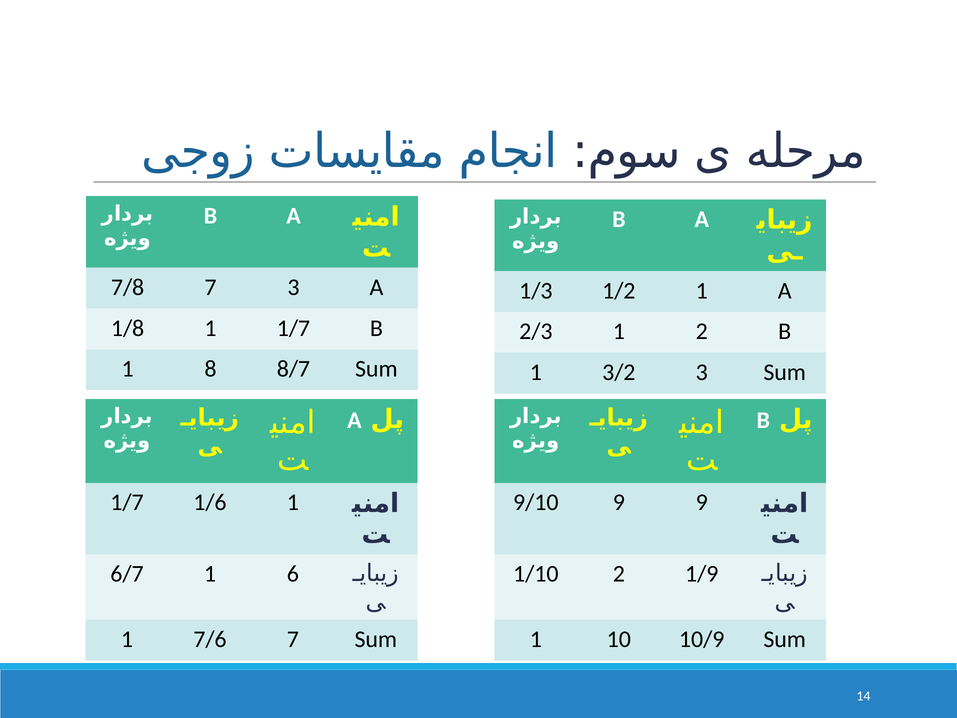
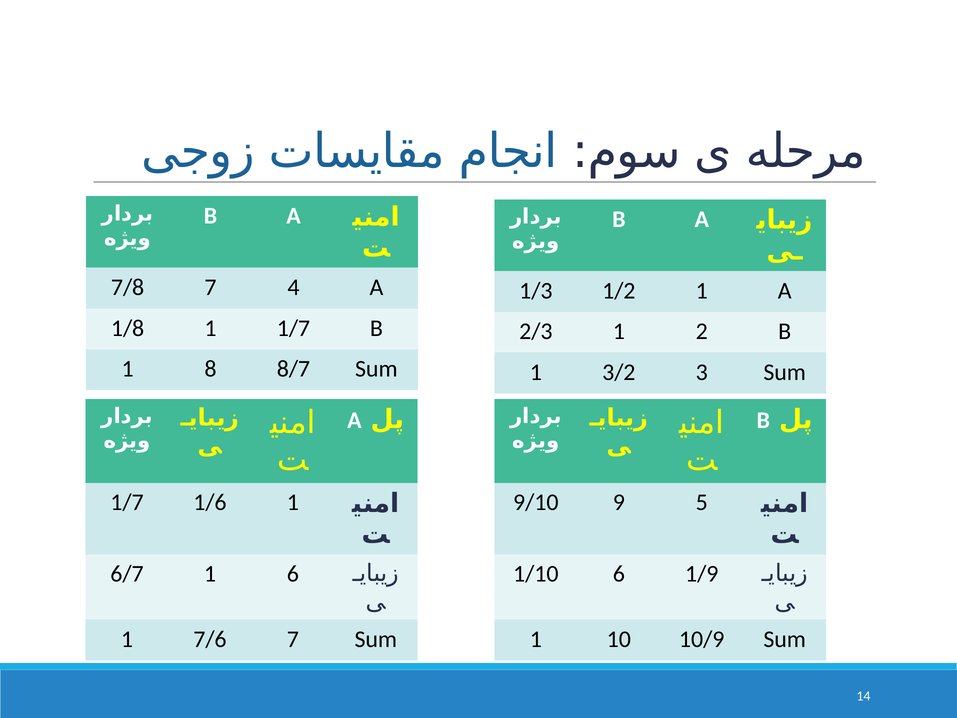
7 3: 3 -> 4
9 9: 9 -> 5
1/10 2: 2 -> 6
